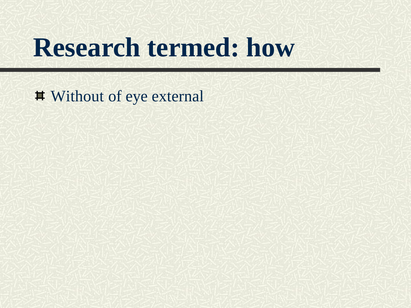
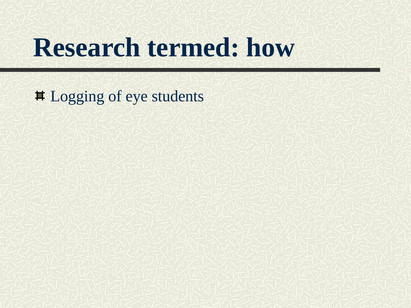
Without: Without -> Logging
external: external -> students
